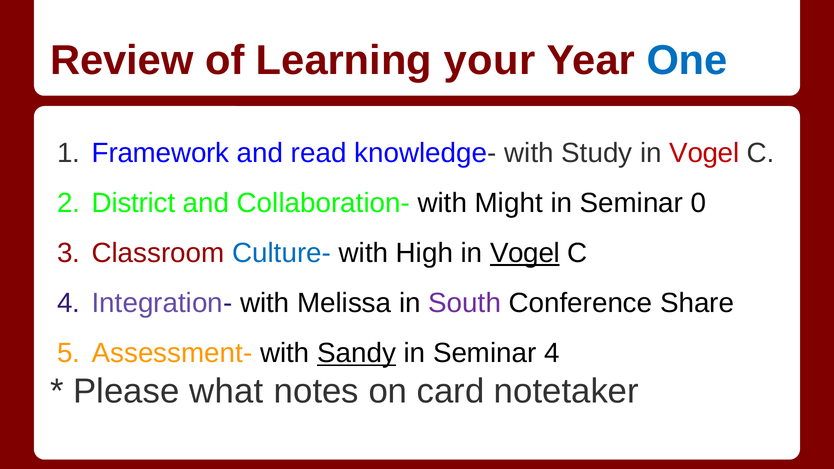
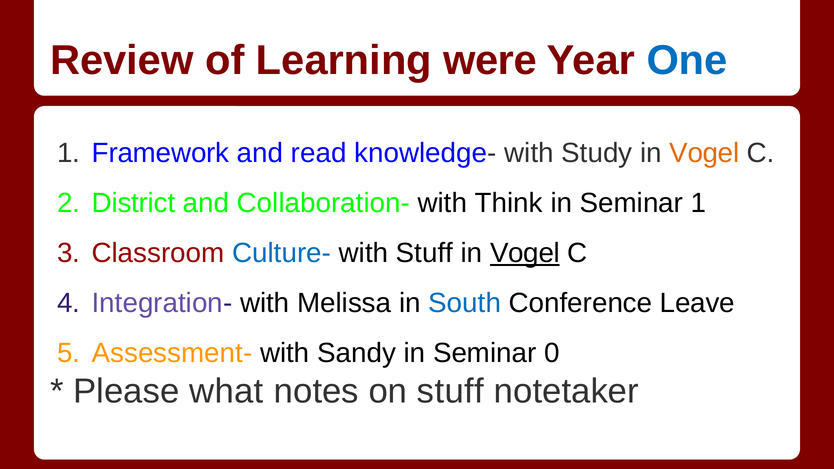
your: your -> were
Vogel at (704, 153) colour: red -> orange
Might: Might -> Think
Seminar 0: 0 -> 1
with High: High -> Stuff
South colour: purple -> blue
Share: Share -> Leave
Sandy underline: present -> none
Seminar 4: 4 -> 0
on card: card -> stuff
